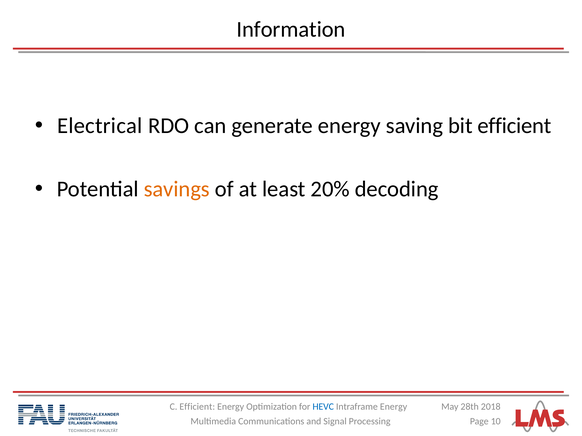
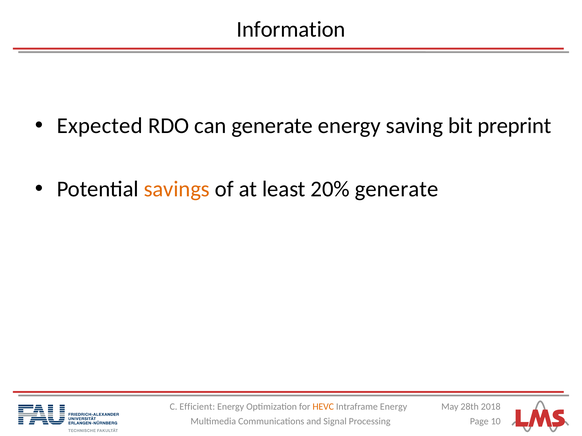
Electrical: Electrical -> Expected
bit efficient: efficient -> preprint
20% decoding: decoding -> generate
HEVC colour: blue -> orange
